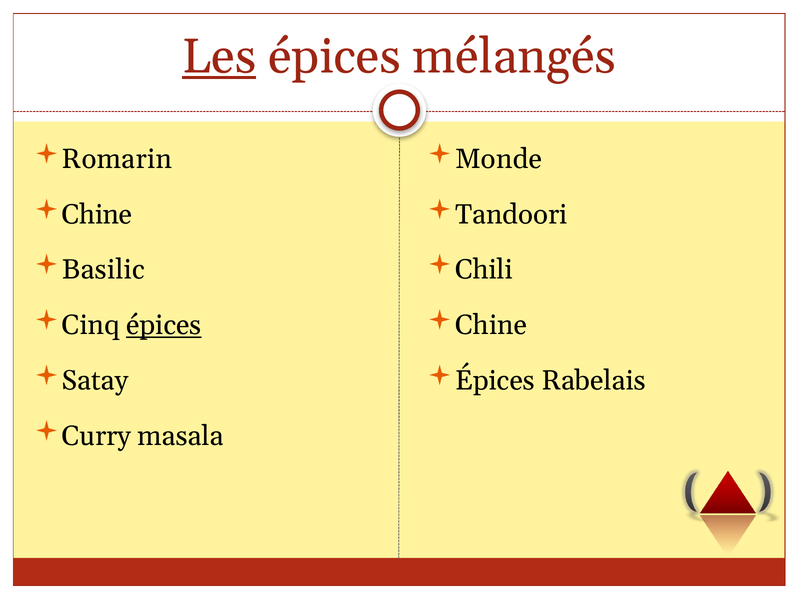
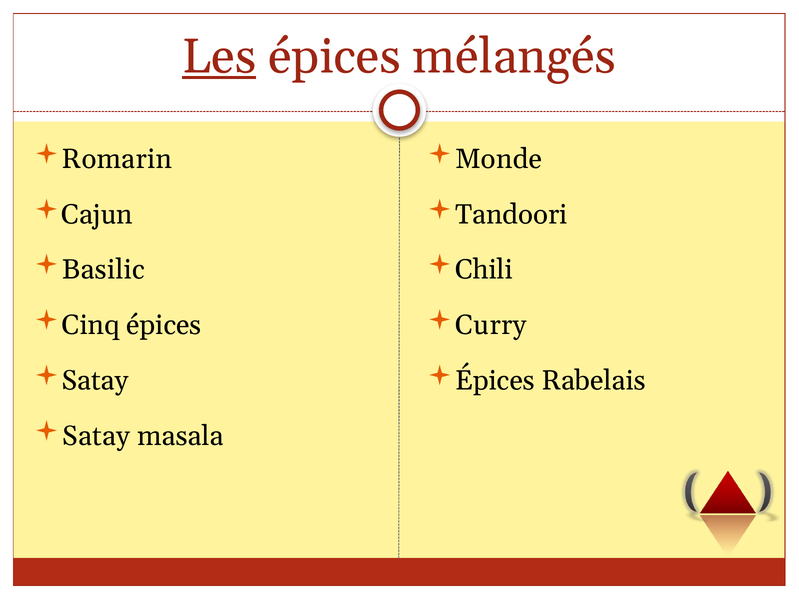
Chine at (97, 214): Chine -> Cajun
épices at (164, 325) underline: present -> none
Chine at (491, 325): Chine -> Curry
Curry at (96, 436): Curry -> Satay
